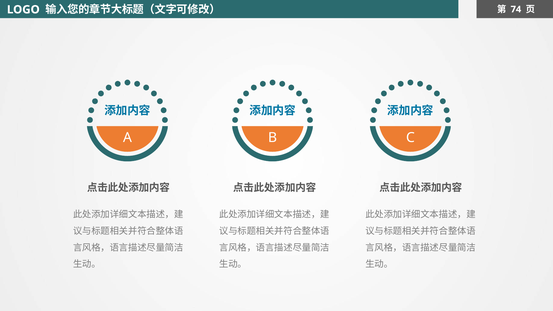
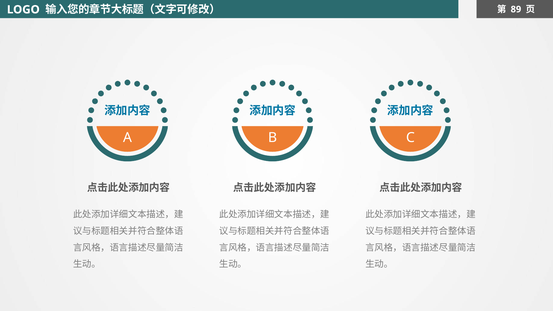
74: 74 -> 89
